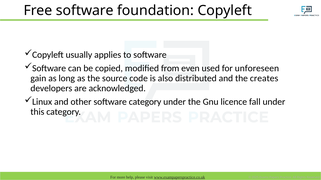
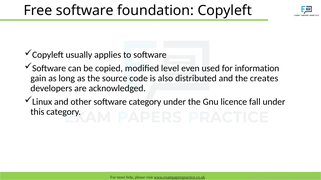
from: from -> level
unforeseen: unforeseen -> information
